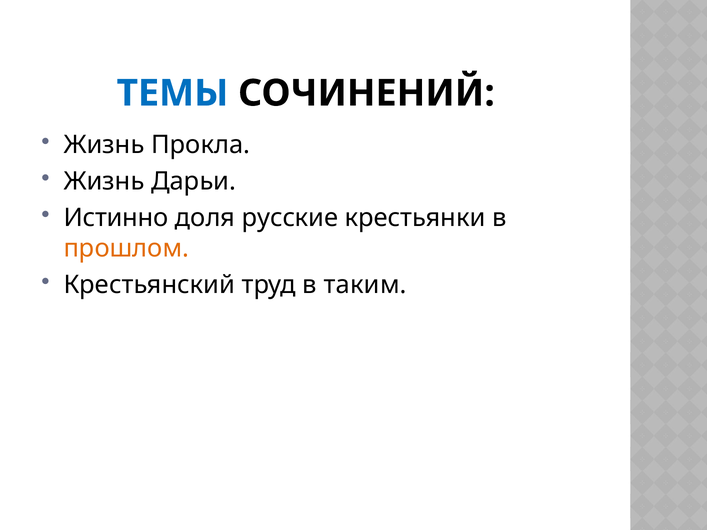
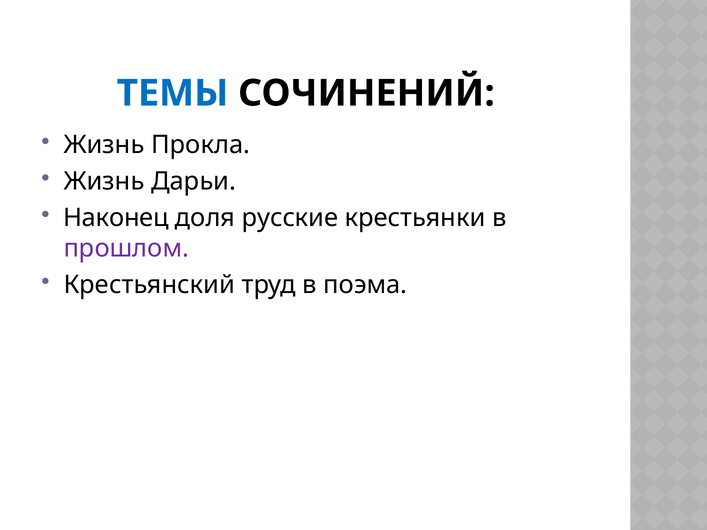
Истинно: Истинно -> Наконец
прошлом colour: orange -> purple
таким: таким -> поэма
